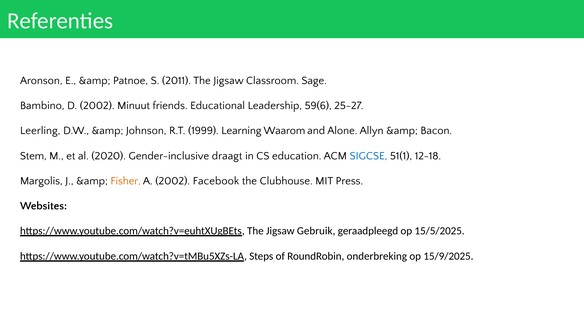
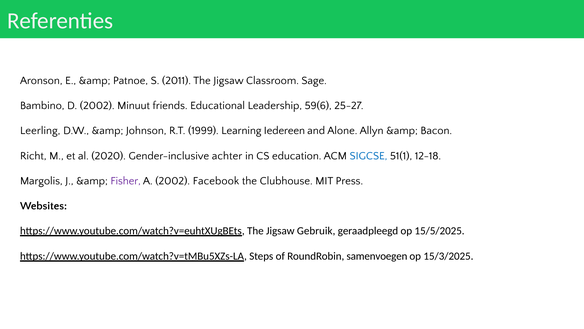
Waarom: Waarom -> Iedereen
Stem: Stem -> Richt
draagt: draagt -> achter
Fisher colour: orange -> purple
onderbreking: onderbreking -> samenvoegen
15/9/2025: 15/9/2025 -> 15/3/2025
